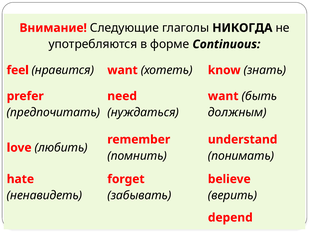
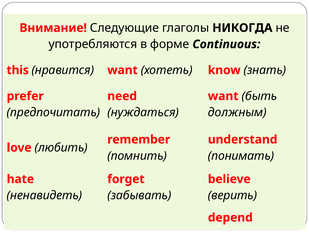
feel: feel -> this
